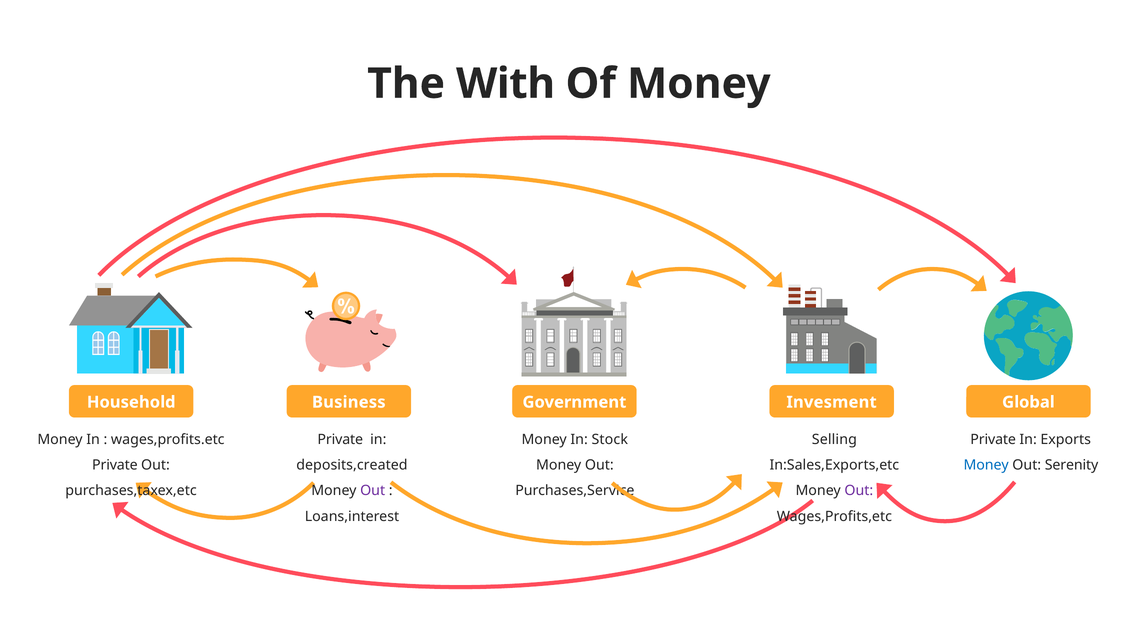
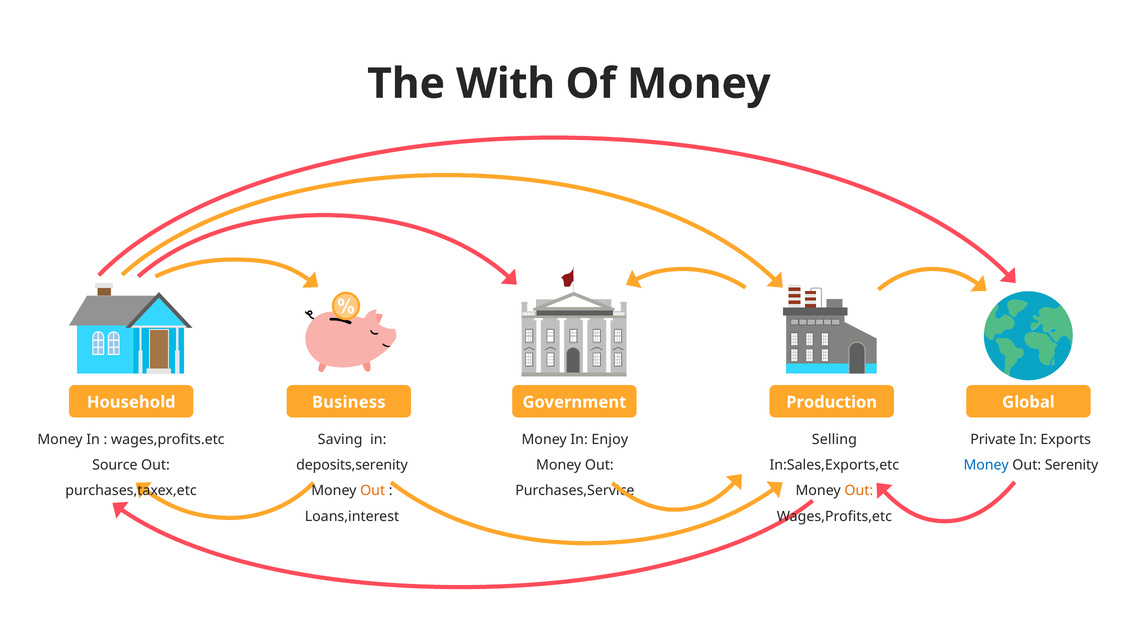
Invesment: Invesment -> Production
Private at (340, 440): Private -> Saving
Stock: Stock -> Enjoy
Private at (115, 465): Private -> Source
deposits,created: deposits,created -> deposits,serenity
Out at (373, 491) colour: purple -> orange
Out at (859, 491) colour: purple -> orange
